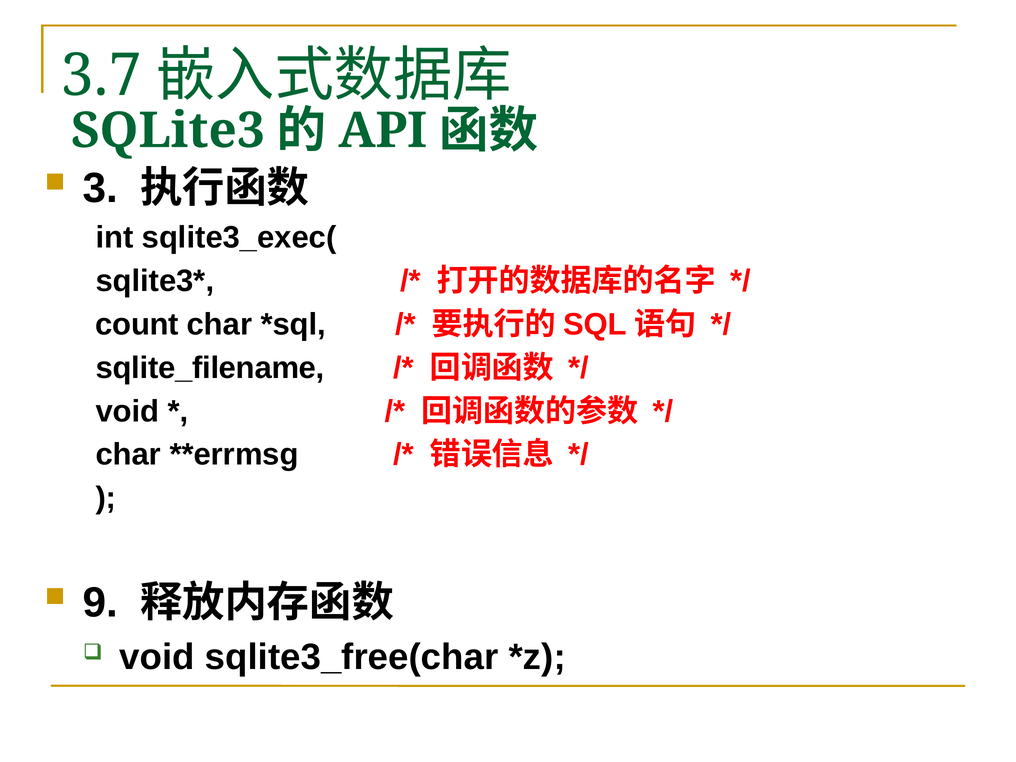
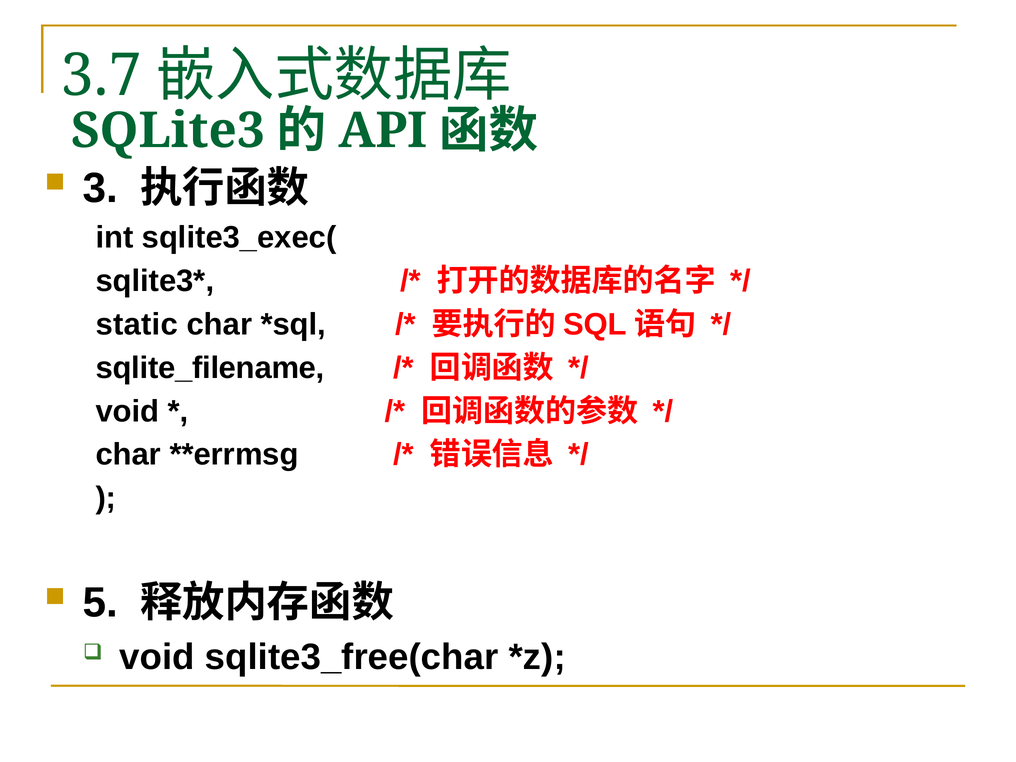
count: count -> static
9: 9 -> 5
